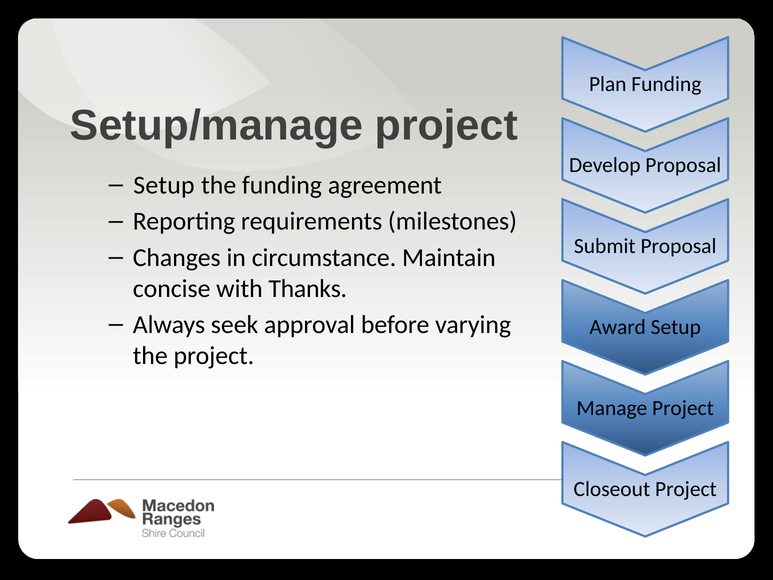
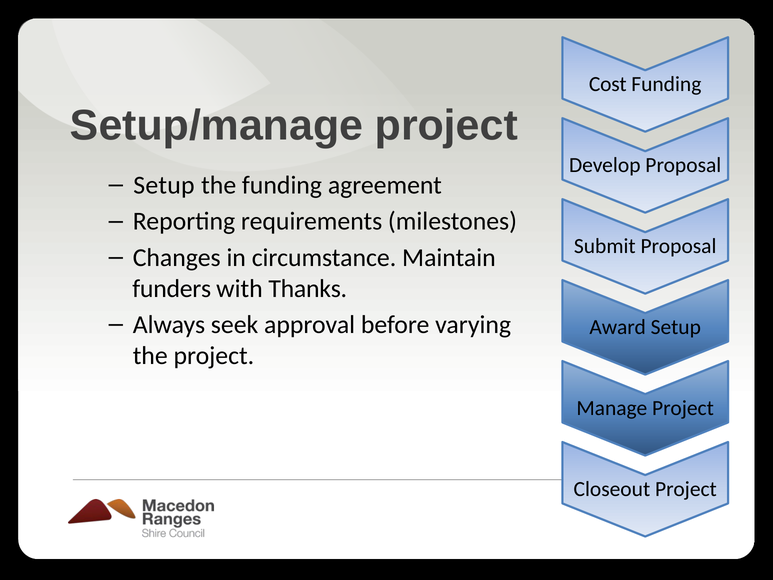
Plan: Plan -> Cost
concise: concise -> funders
